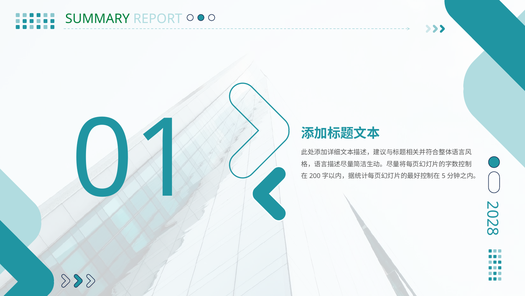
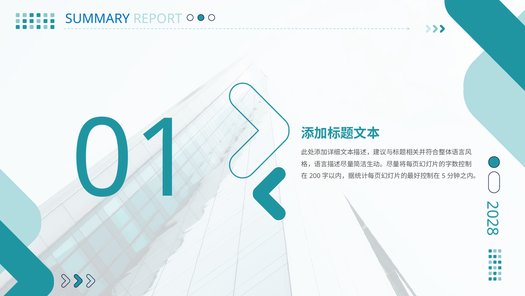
SUMMARY colour: green -> blue
